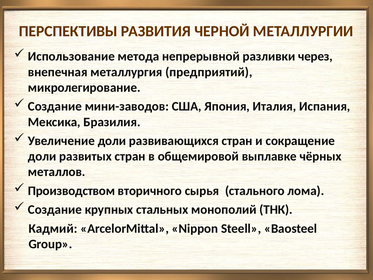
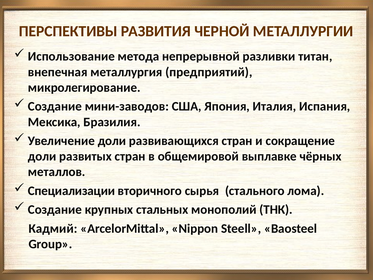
через: через -> титан
Производством: Производством -> Специализации
